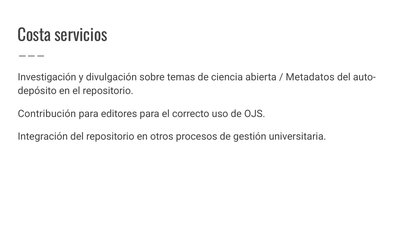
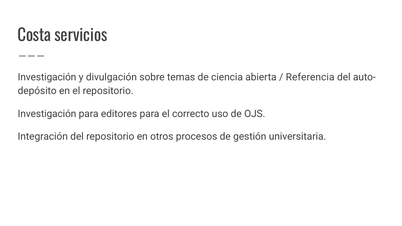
Metadatos: Metadatos -> Referencia
Contribución at (47, 114): Contribución -> Investigación
